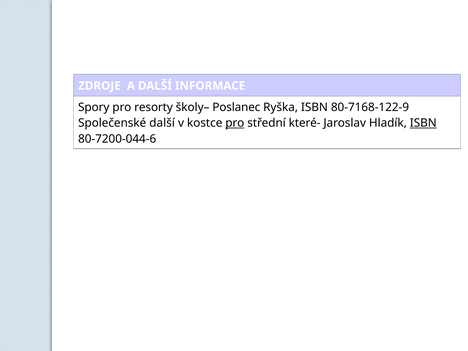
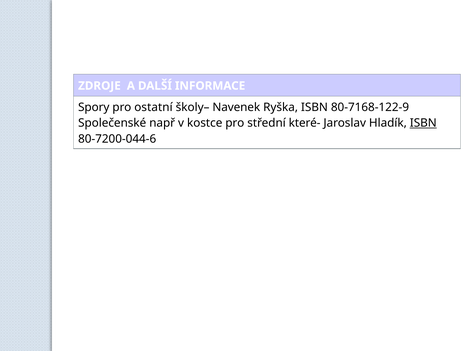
resorty: resorty -> ostatní
Poslanec: Poslanec -> Navenek
Společenské další: další -> např
pro at (235, 123) underline: present -> none
